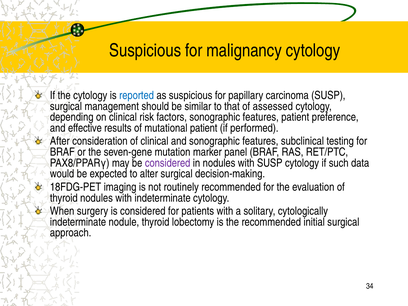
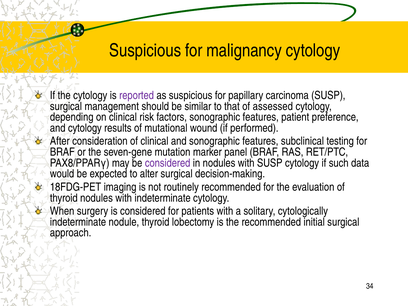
reported colour: blue -> purple
and effective: effective -> cytology
mutational patient: patient -> wound
